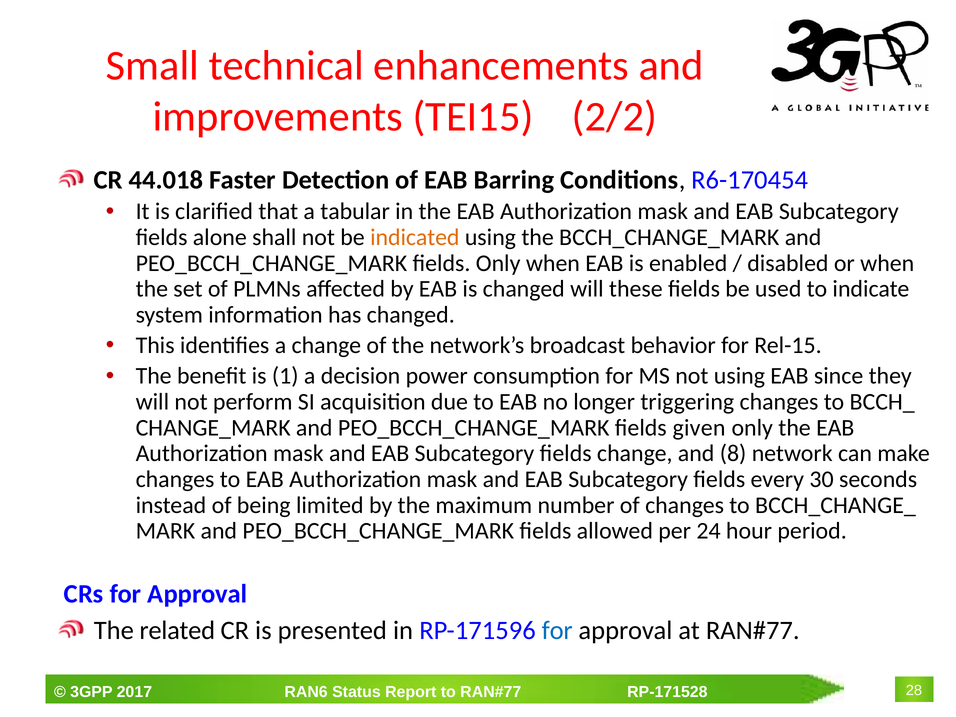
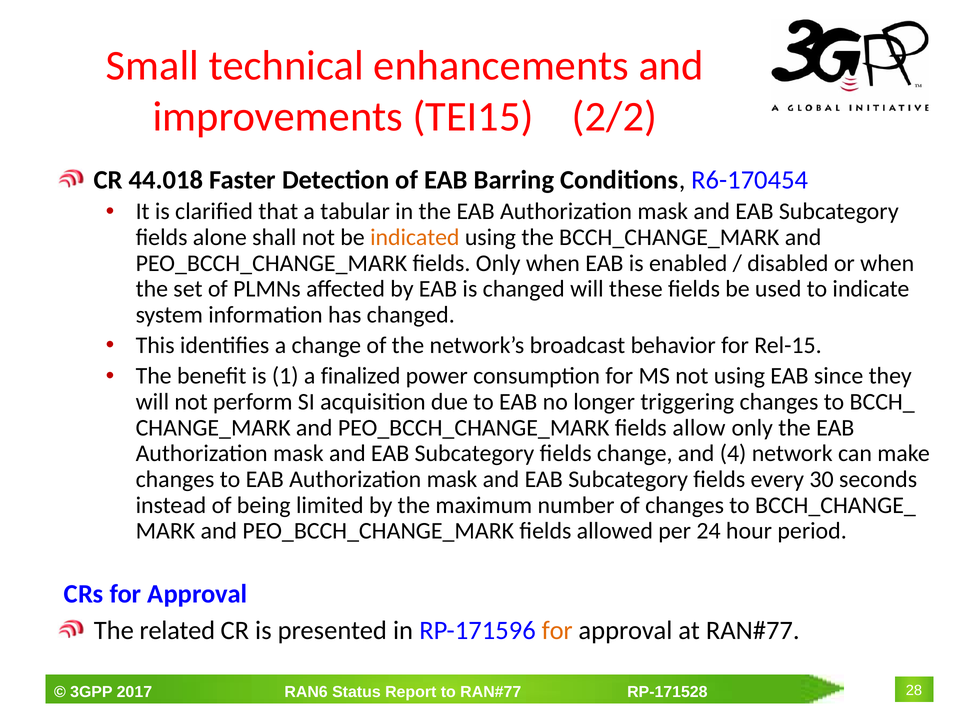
decision: decision -> finalized
given: given -> allow
8: 8 -> 4
for at (557, 631) colour: blue -> orange
